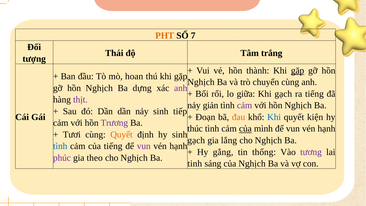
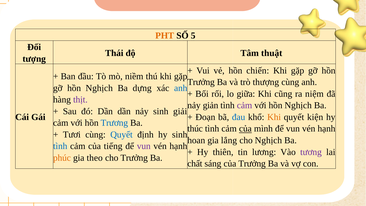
7: 7 -> 5
trắng: trắng -> thuật
thành: thành -> chiến
gặp at (298, 70) underline: present -> none
hoan: hoan -> niềm
Nghịch at (201, 82): Nghịch -> Trưởng
chuyển: chuyển -> thượng
anh at (181, 88) colour: purple -> blue
Khi gạch: gạch -> cũng
ra tiếng: tiếng -> niệm
tiếp: tiếp -> giải
đau colour: orange -> blue
Khi at (274, 117) colour: blue -> orange
Trương colour: purple -> blue
Quyết at (121, 134) colour: orange -> blue
gạch at (196, 140): gạch -> hoan
gắng: gắng -> thiên
thống: thống -> lương
phúc colour: purple -> orange
Nghịch at (134, 158): Nghịch -> Trưởng
tinh: tinh -> chất
của Nghịch: Nghịch -> Trưởng
